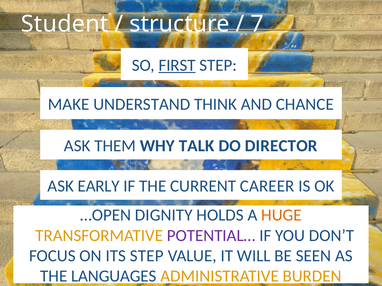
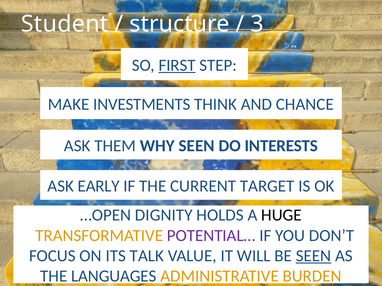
7: 7 -> 3
UNDERSTAND: UNDERSTAND -> INVESTMENTS
WHY TALK: TALK -> SEEN
DIRECTOR: DIRECTOR -> INTERESTS
CAREER: CAREER -> TARGET
HUGE colour: orange -> black
ITS STEP: STEP -> TALK
SEEN at (313, 256) underline: none -> present
